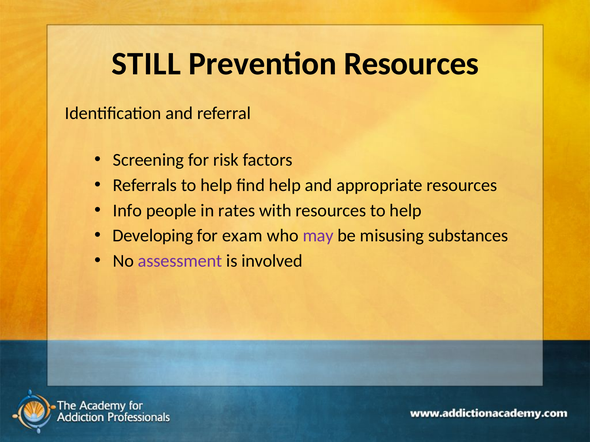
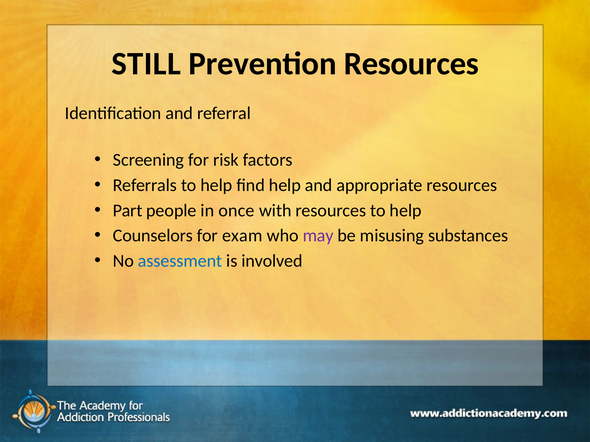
Info: Info -> Part
rates: rates -> once
Developing: Developing -> Counselors
assessment colour: purple -> blue
